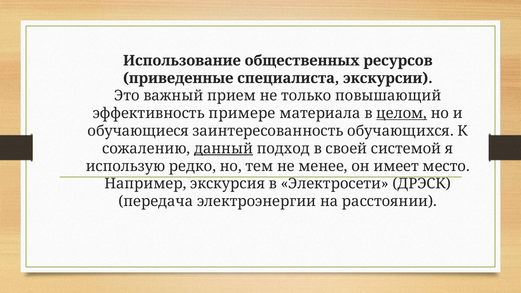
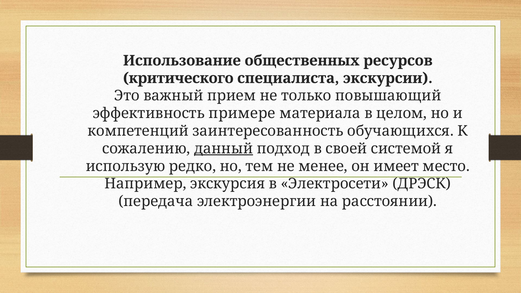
приведенные: приведенные -> критического
целом underline: present -> none
обучающиеся: обучающиеся -> компетенций
